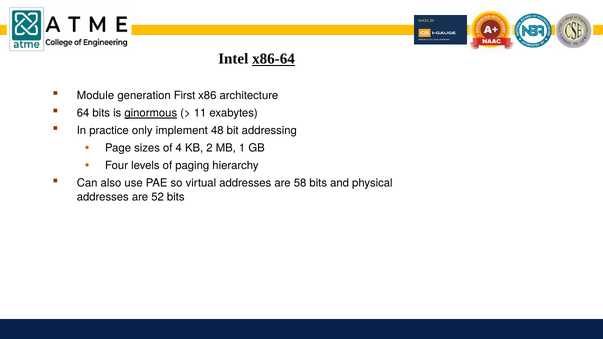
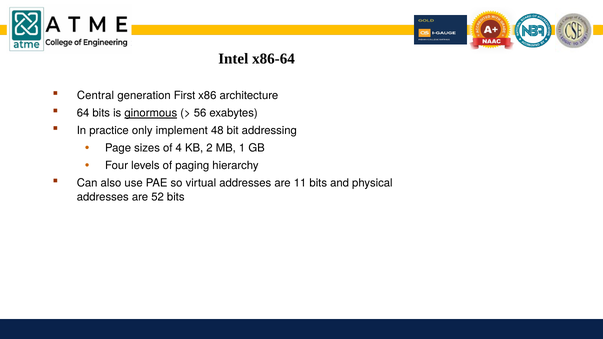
x86-64 underline: present -> none
Module: Module -> Central
11: 11 -> 56
58: 58 -> 11
